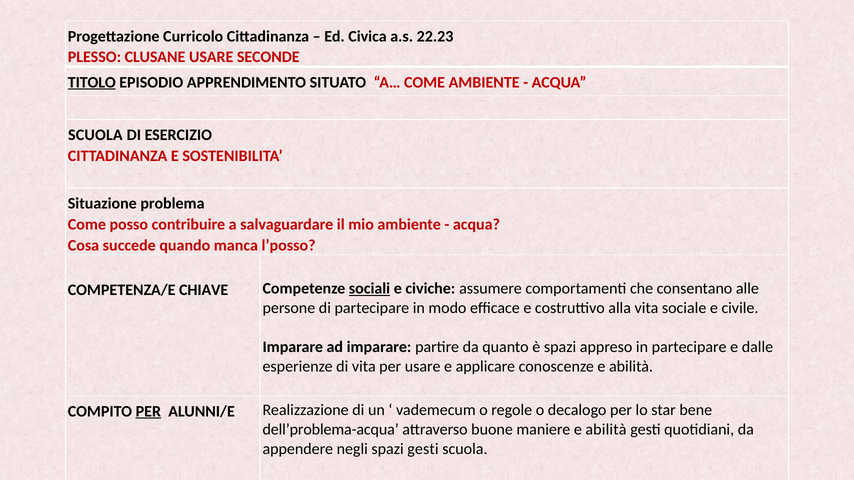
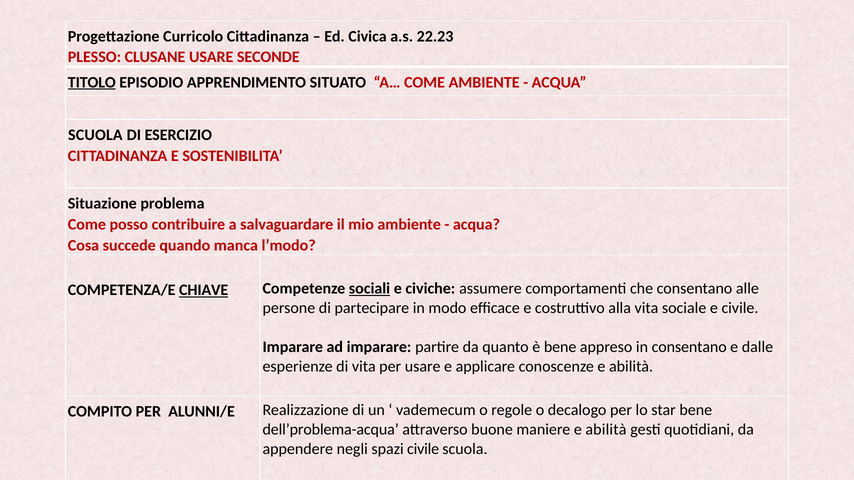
l’posso: l’posso -> l’modo
CHIAVE underline: none -> present
è spazi: spazi -> bene
in partecipare: partecipare -> consentano
PER at (148, 412) underline: present -> none
spazi gesti: gesti -> civile
